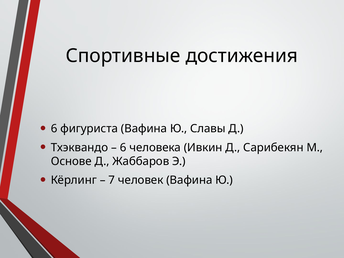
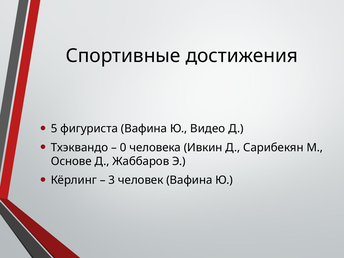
6 at (54, 129): 6 -> 5
Славы: Славы -> Видео
6 at (123, 147): 6 -> 0
7: 7 -> 3
